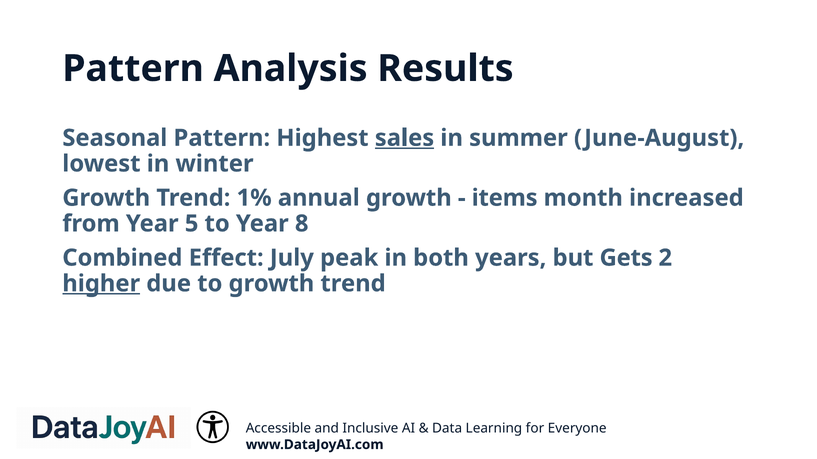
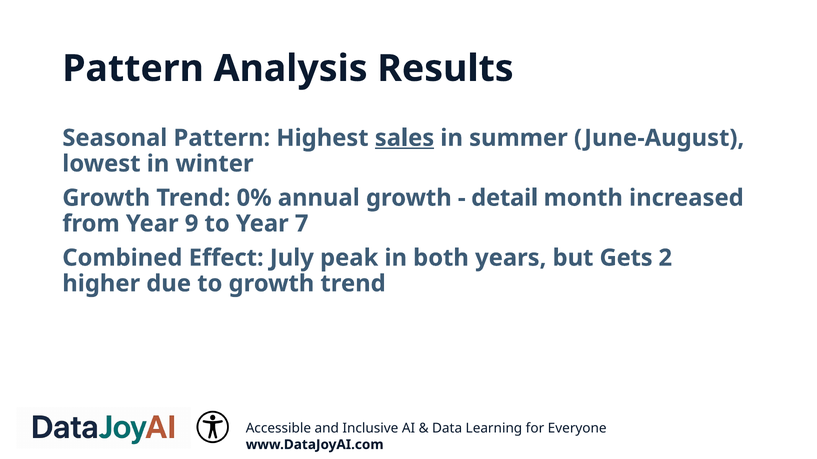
1%: 1% -> 0%
items: items -> detail
5: 5 -> 9
8: 8 -> 7
higher underline: present -> none
